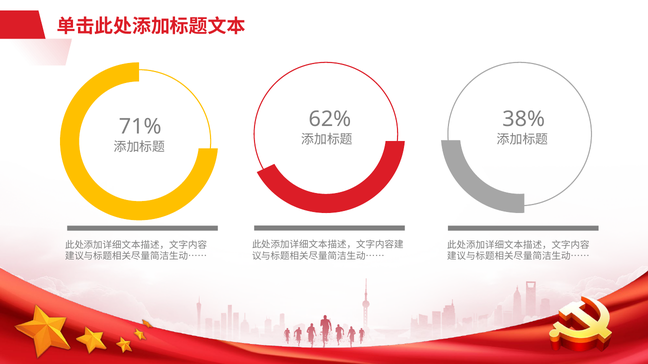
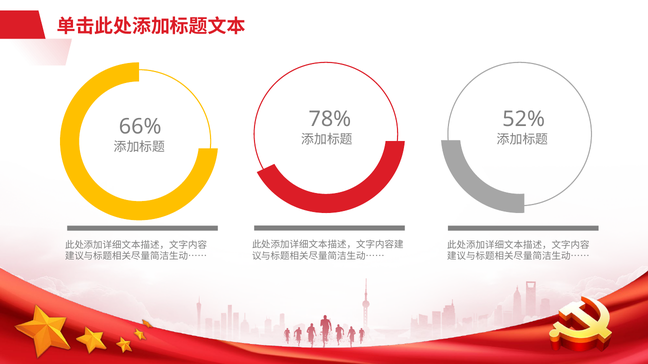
62%: 62% -> 78%
38%: 38% -> 52%
71%: 71% -> 66%
